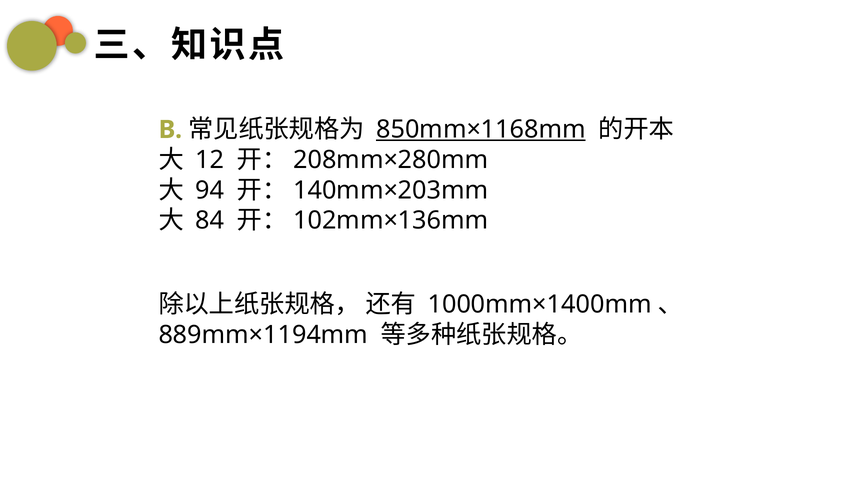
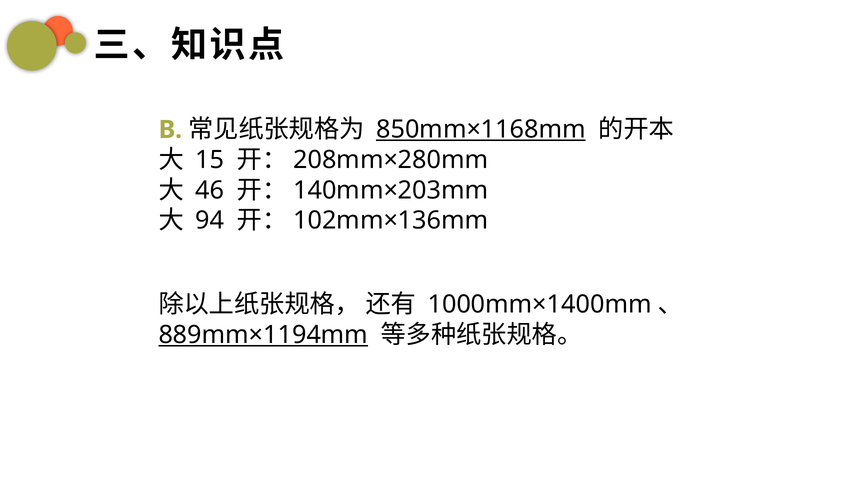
12: 12 -> 15
94: 94 -> 46
84: 84 -> 94
889mm×1194mm underline: none -> present
